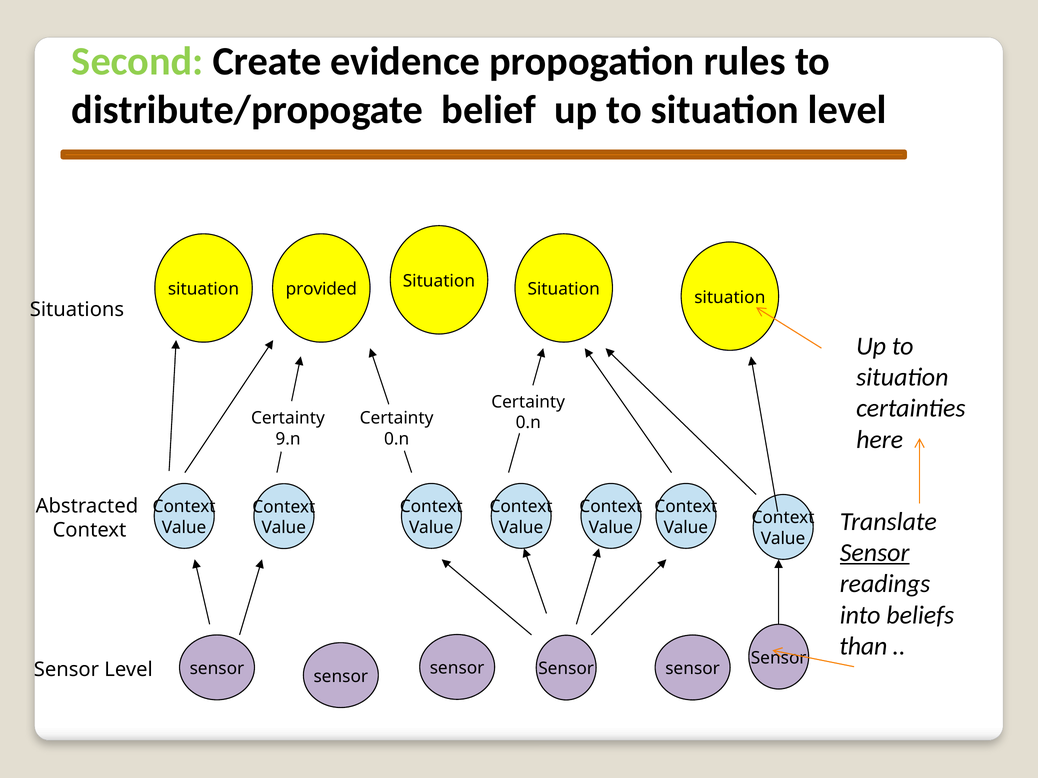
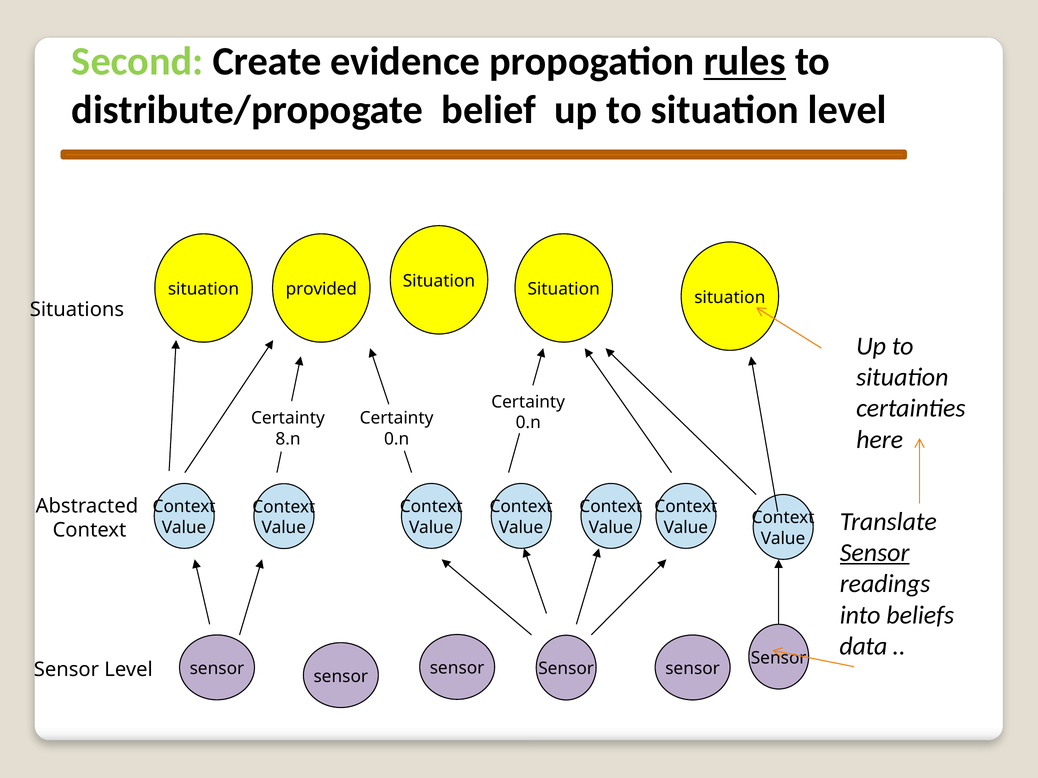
rules underline: none -> present
9.n: 9.n -> 8.n
than: than -> data
